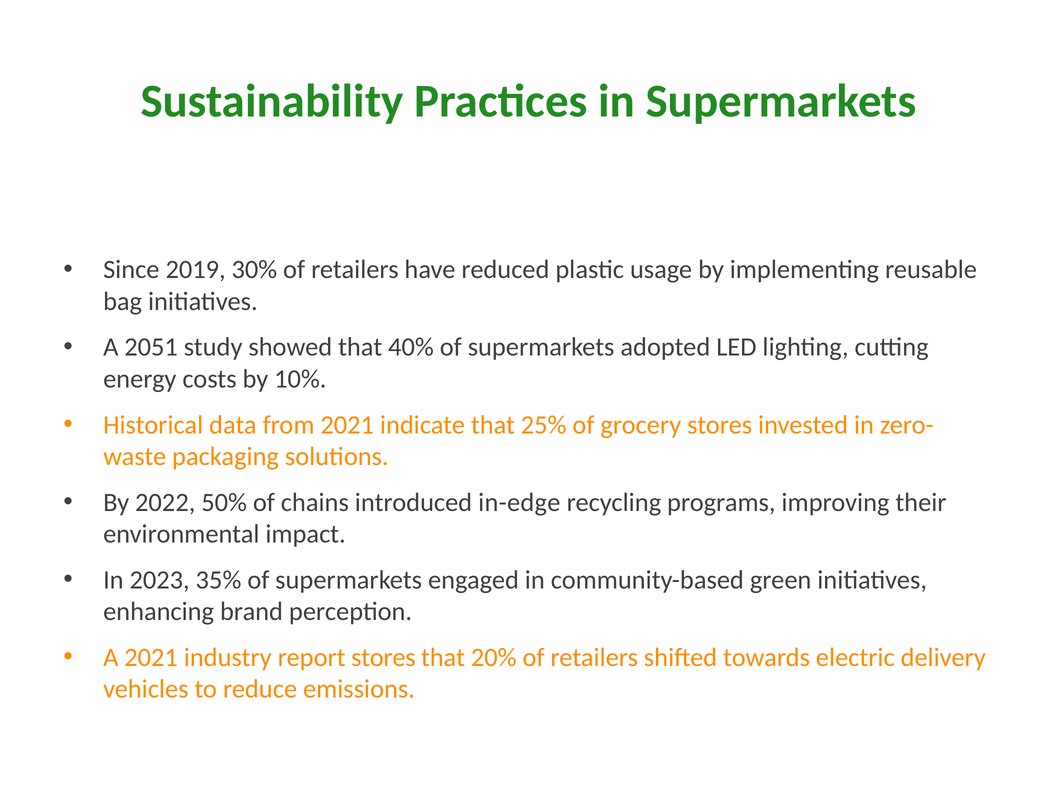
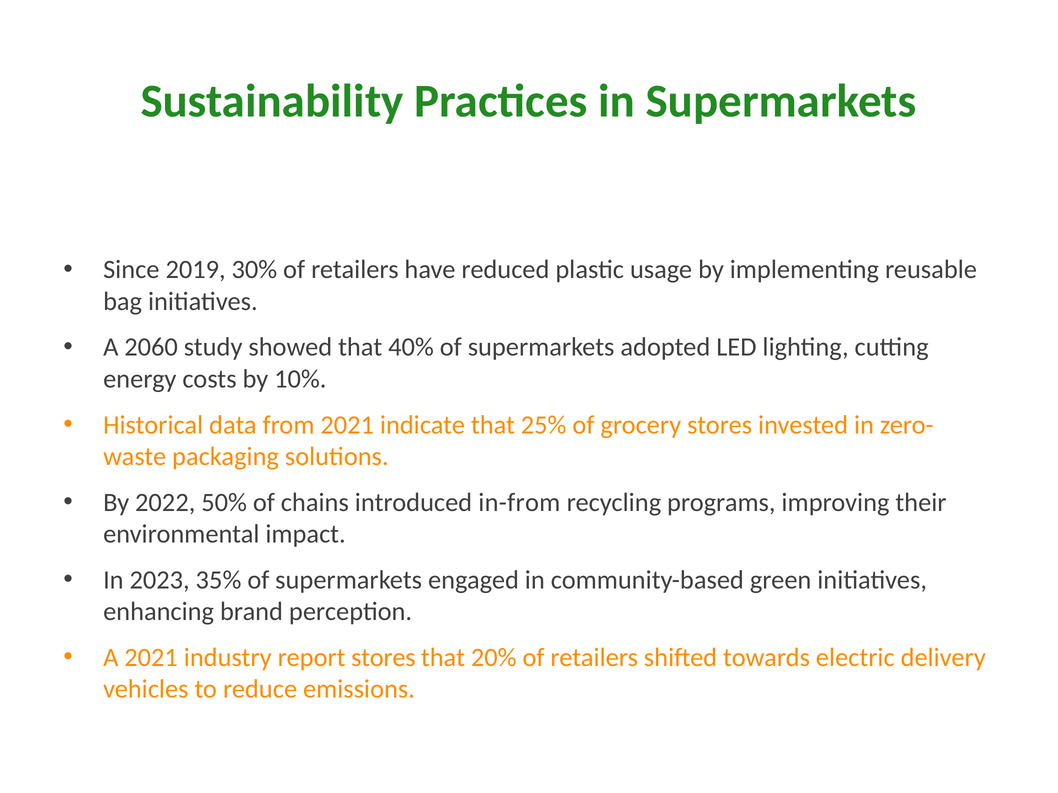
2051: 2051 -> 2060
in-edge: in-edge -> in-from
